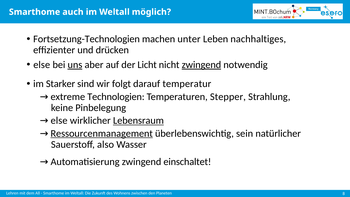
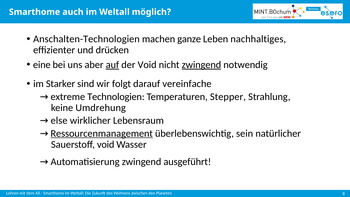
Fortsetzung-Technologien: Fortsetzung-Technologien -> Anschalten-Technologien
unter: unter -> ganze
else at (42, 65): else -> eine
uns underline: present -> none
auf underline: none -> present
der Licht: Licht -> Void
temperatur: temperatur -> vereinfache
Pinbelegung: Pinbelegung -> Umdrehung
Lebensraum underline: present -> none
Sauerstoff also: also -> void
einschaltet: einschaltet -> ausgeführt
